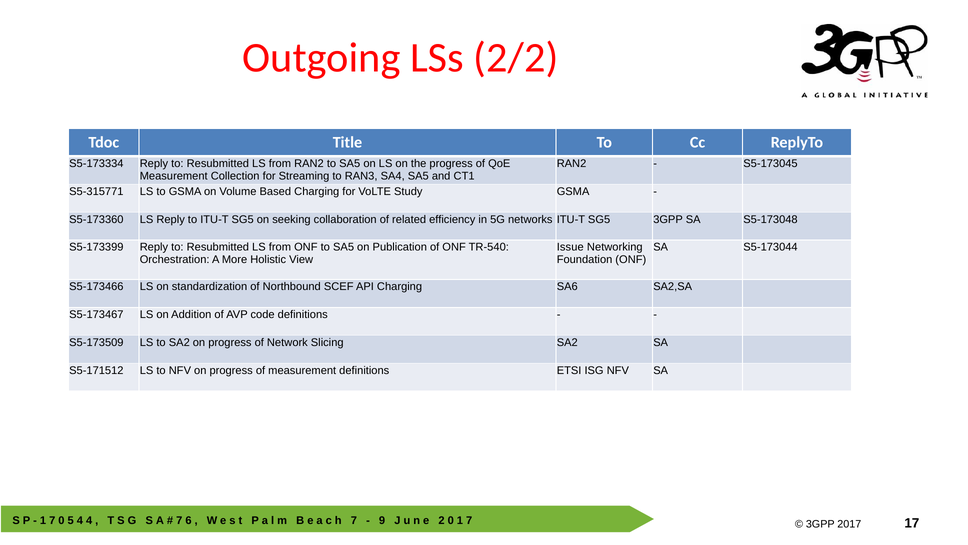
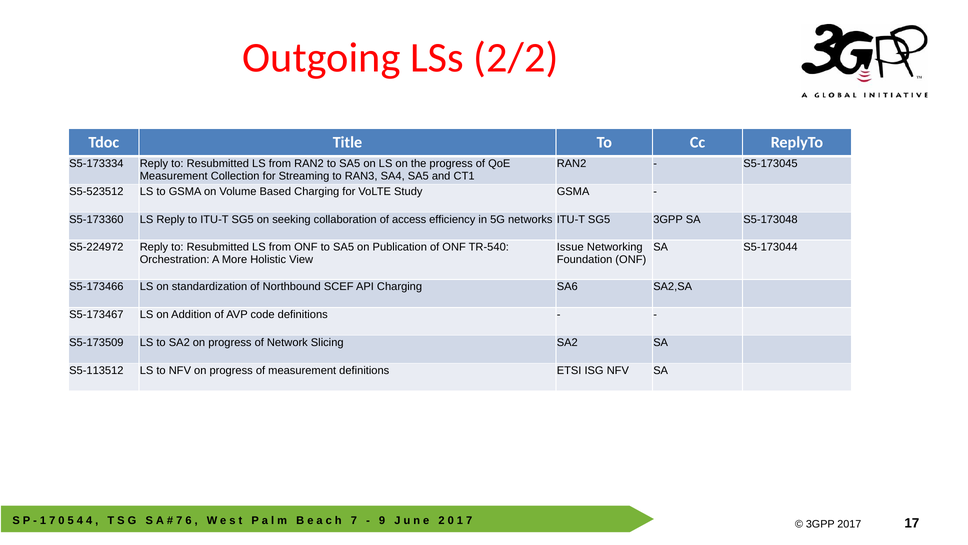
S5-315771: S5-315771 -> S5-523512
related: related -> access
S5-173399: S5-173399 -> S5-224972
S5-171512: S5-171512 -> S5-113512
